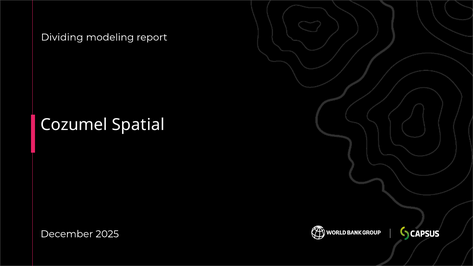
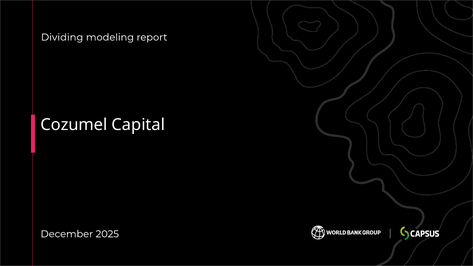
Spatial: Spatial -> Capital
